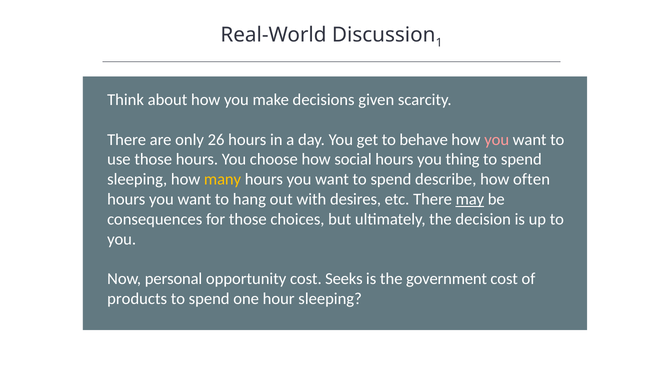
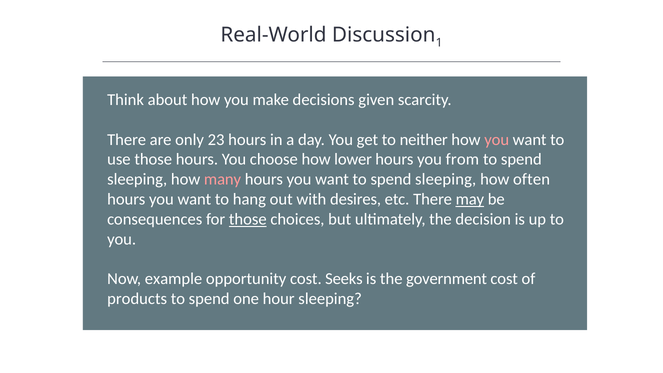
26: 26 -> 23
behave: behave -> neither
social: social -> lower
thing: thing -> from
many colour: yellow -> pink
want to spend describe: describe -> sleeping
those at (248, 219) underline: none -> present
personal: personal -> example
